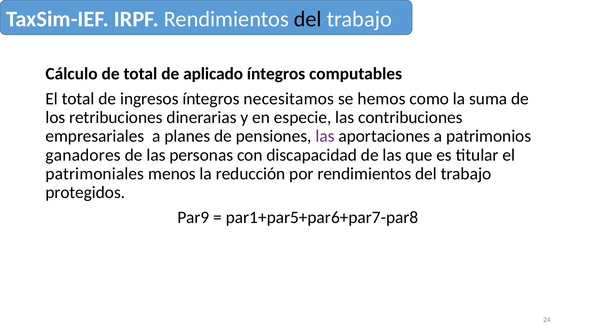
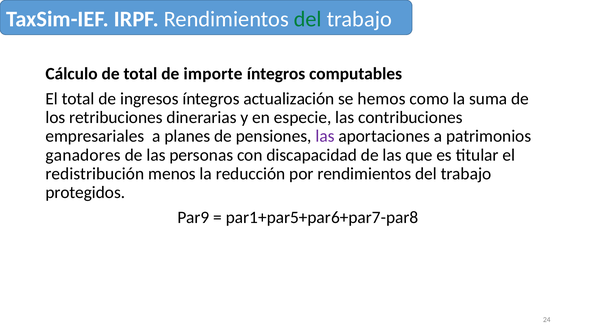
del at (308, 19) colour: black -> green
aplicado: aplicado -> importe
necesitamos: necesitamos -> actualización
patrimoniales: patrimoniales -> redistribución
